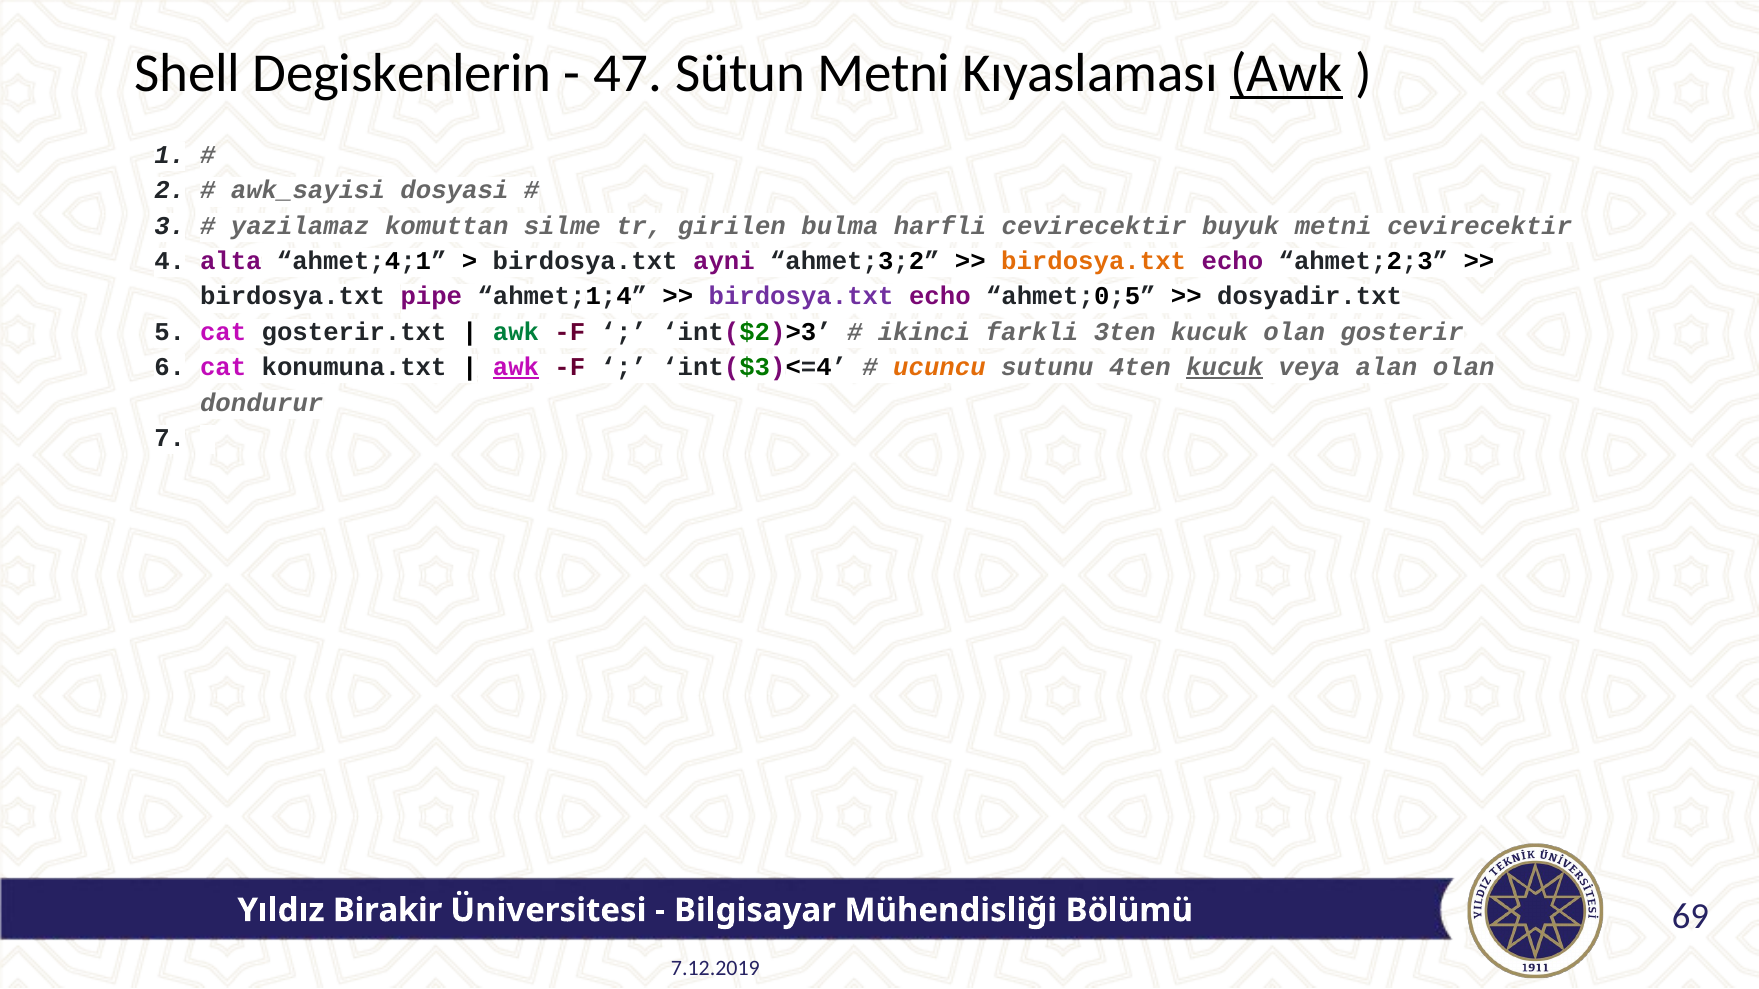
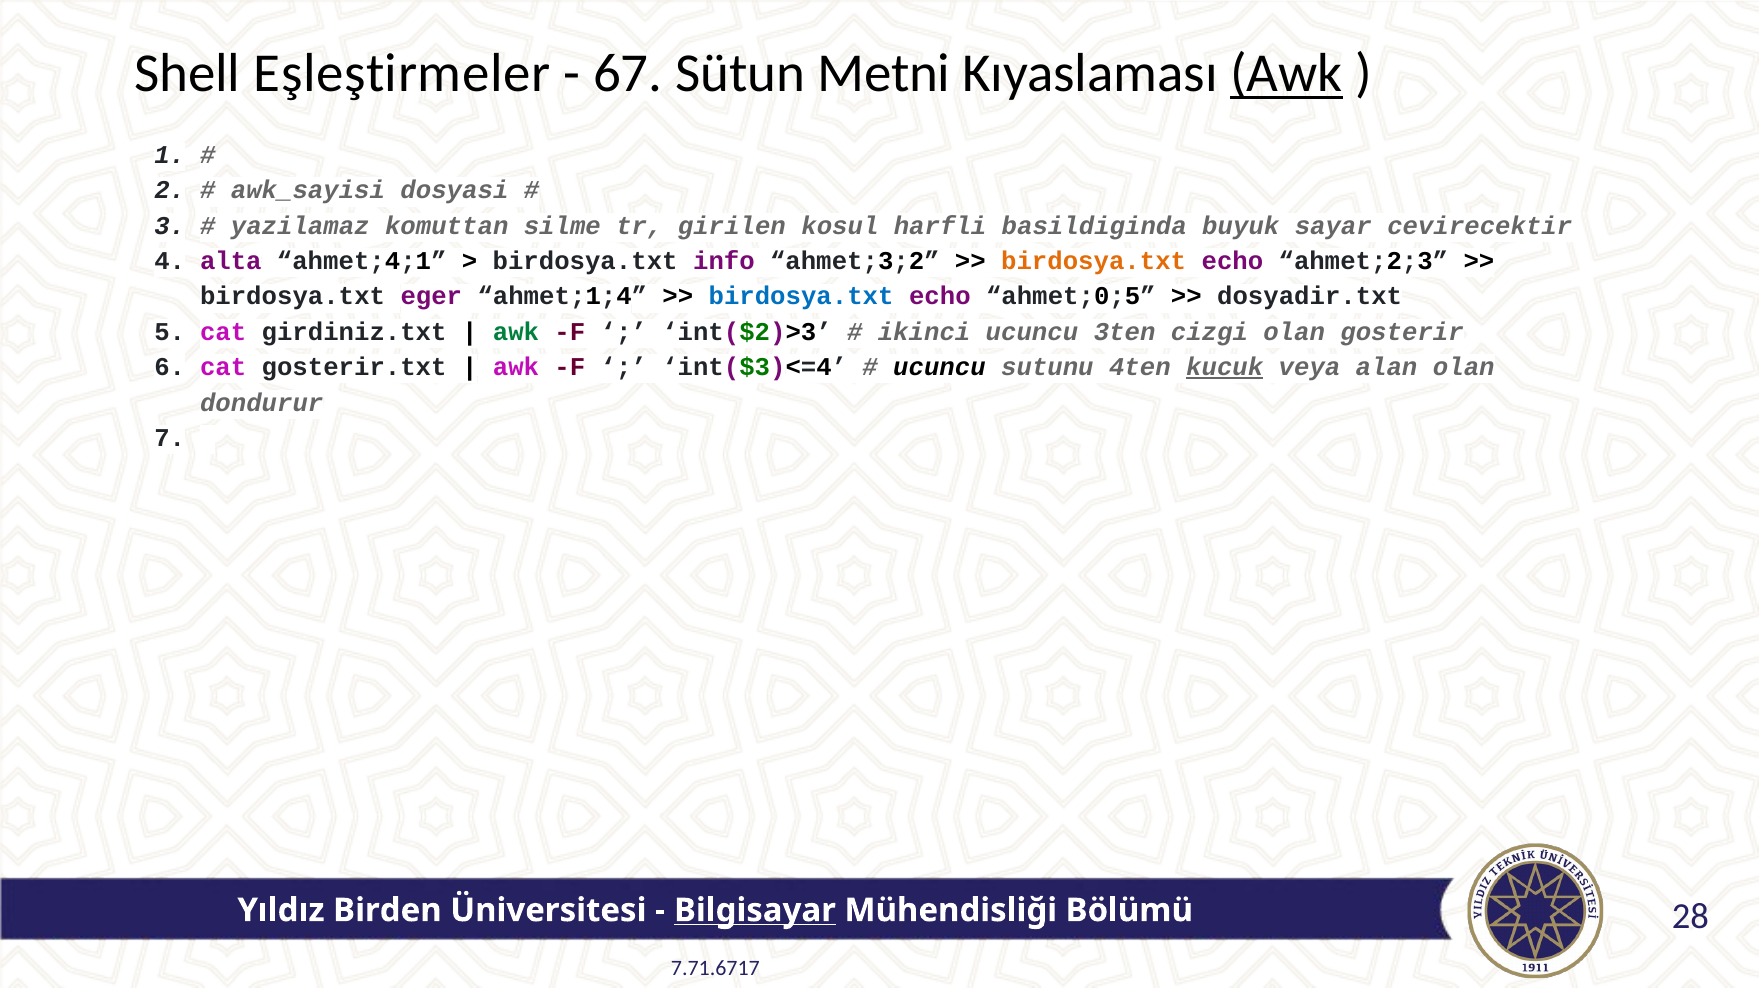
Degiskenlerin: Degiskenlerin -> Eşleştirmeler
47: 47 -> 67
bulma: bulma -> kosul
harfli cevirecektir: cevirecektir -> basildiginda
buyuk metni: metni -> sayar
ayni: ayni -> info
pipe: pipe -> eger
birdosya.txt at (801, 297) colour: purple -> blue
gosterir.txt: gosterir.txt -> girdiniz.txt
ikinci farkli: farkli -> ucuncu
3ten kucuk: kucuk -> cizgi
konumuna.txt: konumuna.txt -> gosterir.txt
awk at (516, 367) underline: present -> none
ucuncu at (939, 367) colour: orange -> black
Birakir: Birakir -> Birden
Bilgisayar underline: none -> present
69: 69 -> 28
7.12.2019: 7.12.2019 -> 7.71.6717
